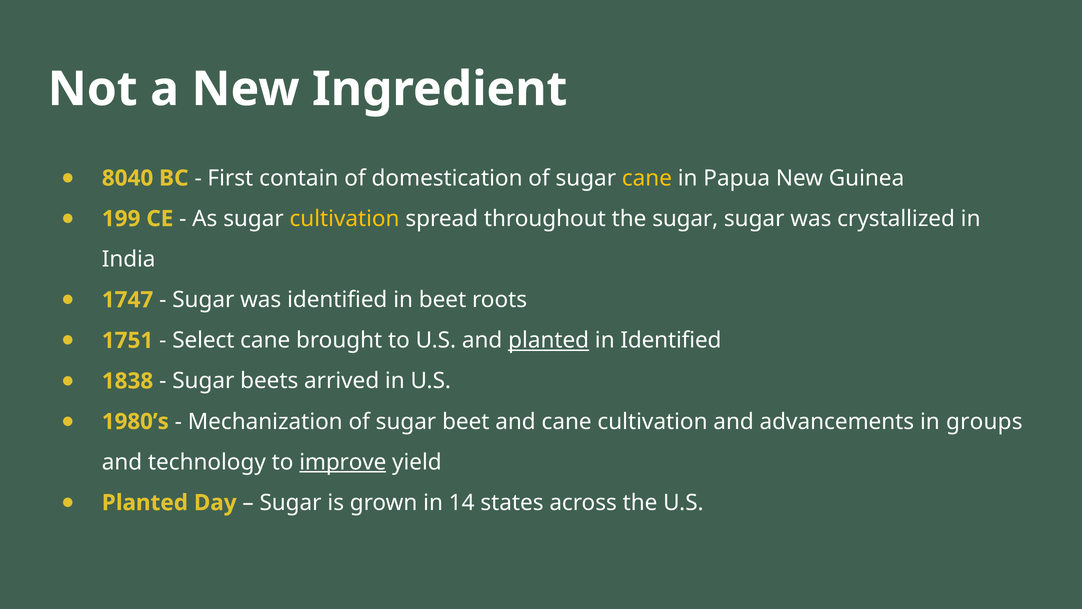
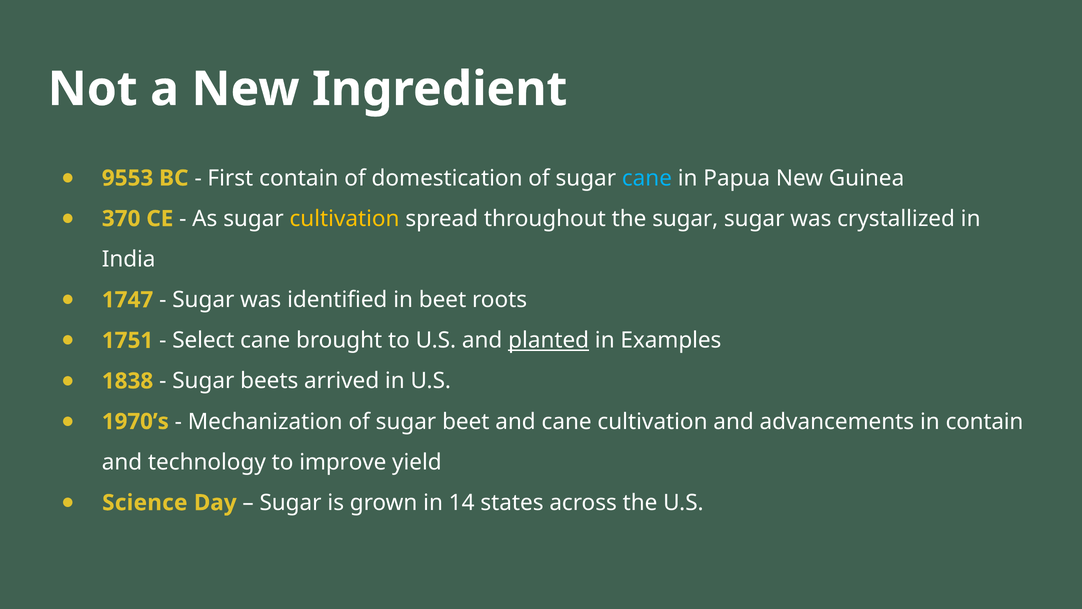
8040: 8040 -> 9553
cane at (647, 178) colour: yellow -> light blue
199: 199 -> 370
in Identified: Identified -> Examples
1980’s: 1980’s -> 1970’s
in groups: groups -> contain
improve underline: present -> none
Planted at (145, 502): Planted -> Science
